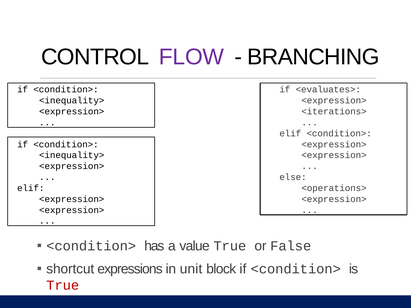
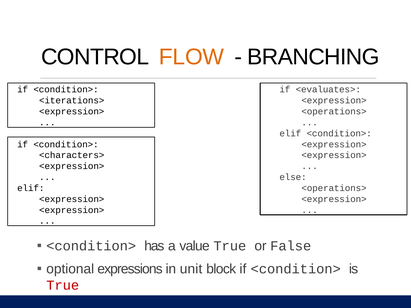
FLOW colour: purple -> orange
<inequality> at (72, 101): <inequality> -> <iterations>
<iterations> at (334, 112): <iterations> -> <operations>
<inequality> at (72, 155): <inequality> -> <characters>
shortcut: shortcut -> optional
